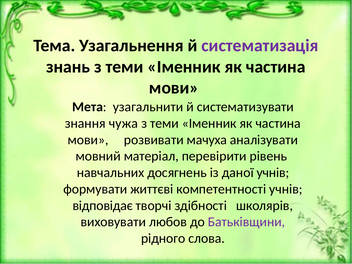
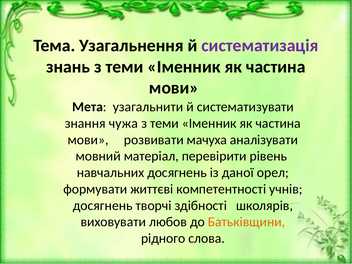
даної учнів: учнів -> орел
відповідає at (103, 206): відповідає -> досягнень
Батьківщини colour: purple -> orange
